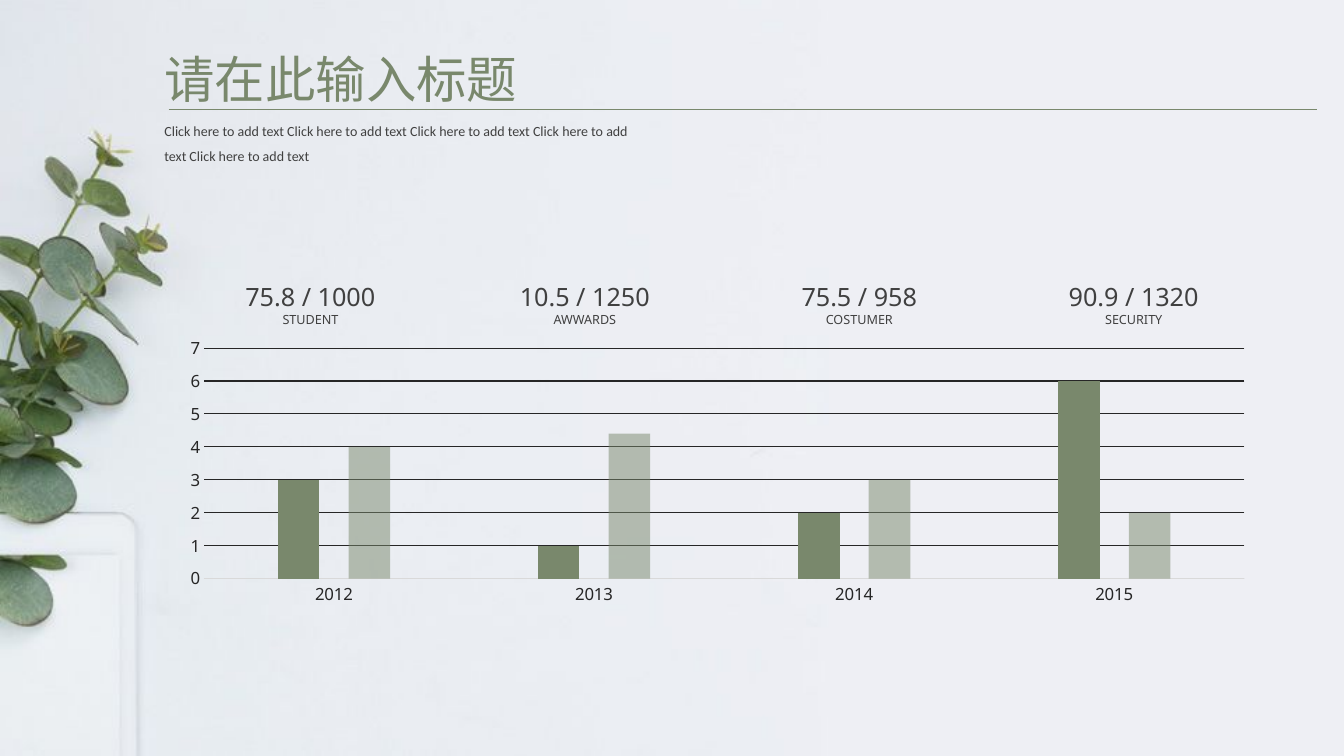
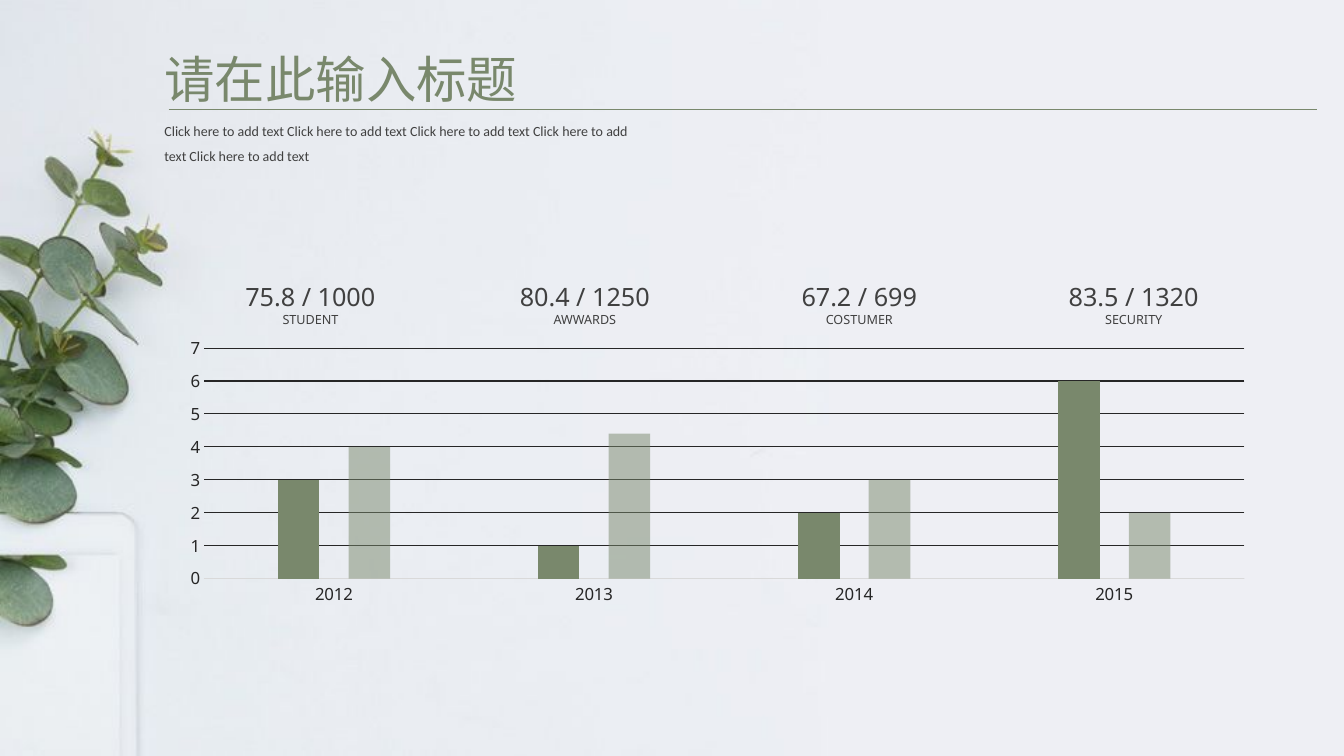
10.5: 10.5 -> 80.4
75.5: 75.5 -> 67.2
958: 958 -> 699
90.9: 90.9 -> 83.5
